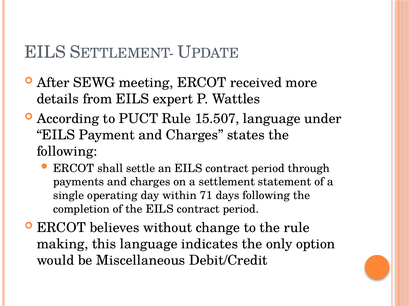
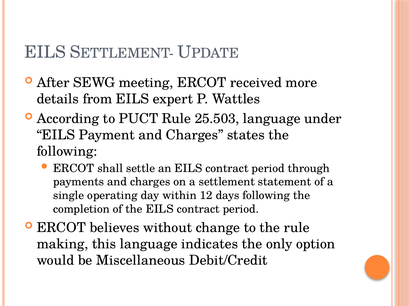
15.507: 15.507 -> 25.503
71: 71 -> 12
